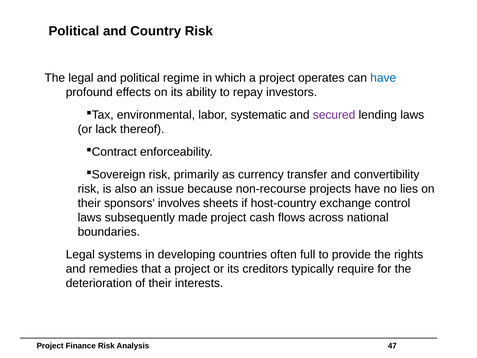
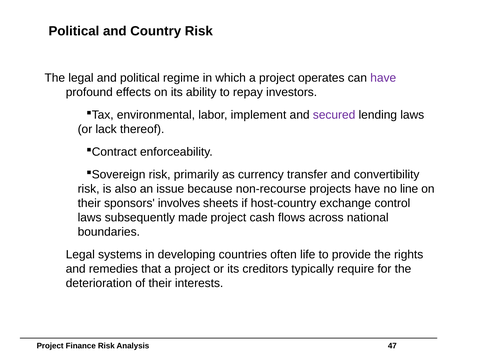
have at (383, 78) colour: blue -> purple
systematic: systematic -> implement
lies: lies -> line
full: full -> life
